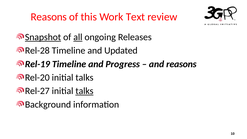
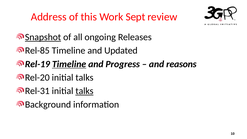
Reasons at (49, 17): Reasons -> Address
Text: Text -> Sept
all underline: present -> none
Rel-28: Rel-28 -> Rel-85
Timeline at (69, 64) underline: none -> present
Rel-27: Rel-27 -> Rel-31
